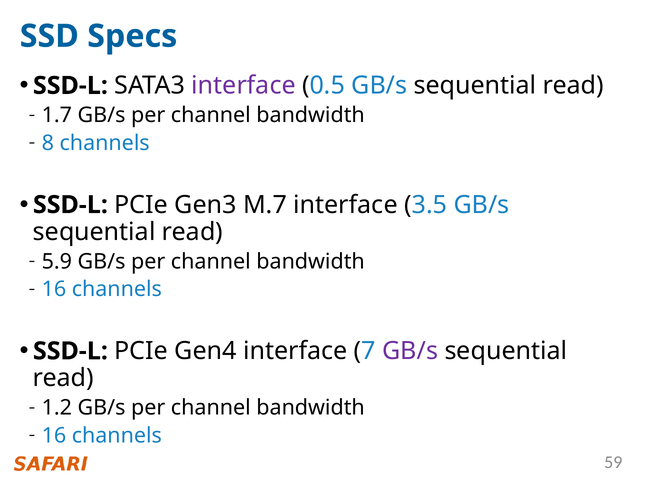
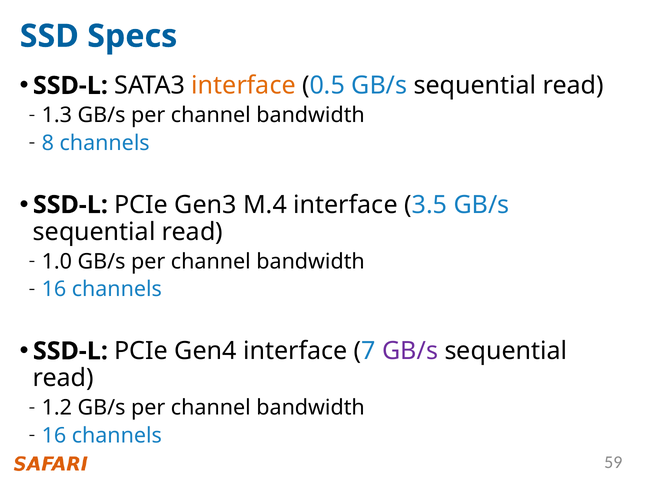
interface at (244, 86) colour: purple -> orange
1.7: 1.7 -> 1.3
M.7: M.7 -> M.4
5.9: 5.9 -> 1.0
